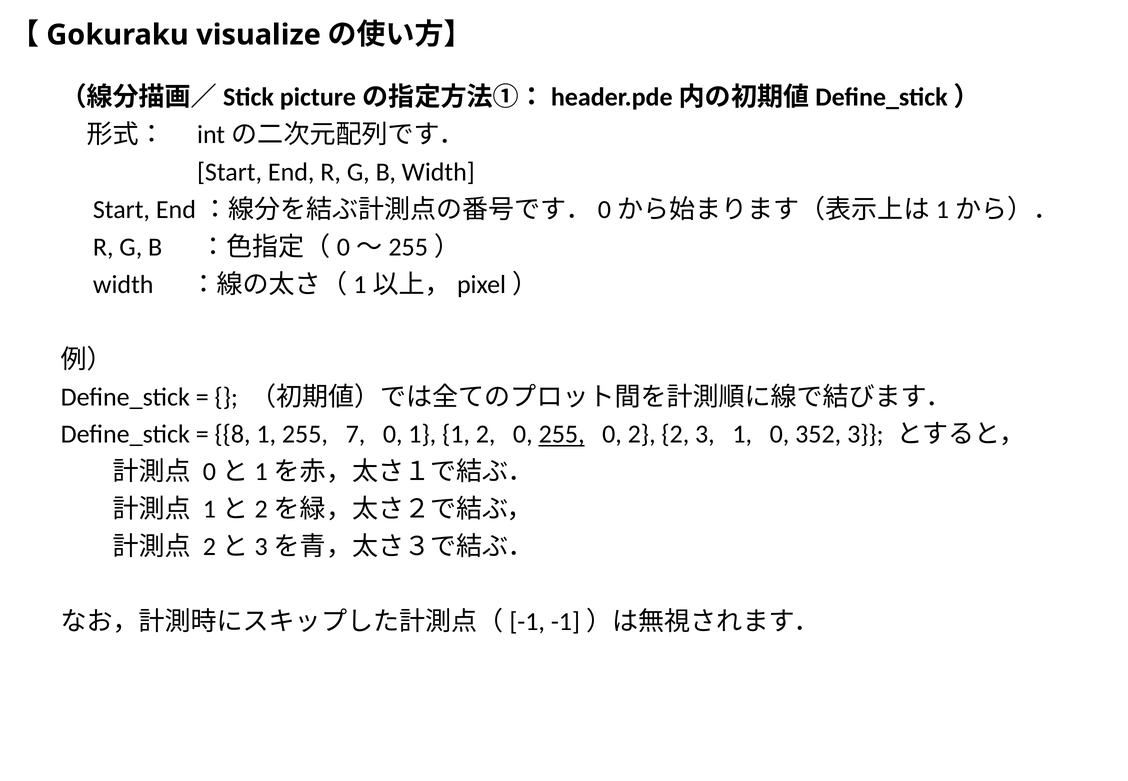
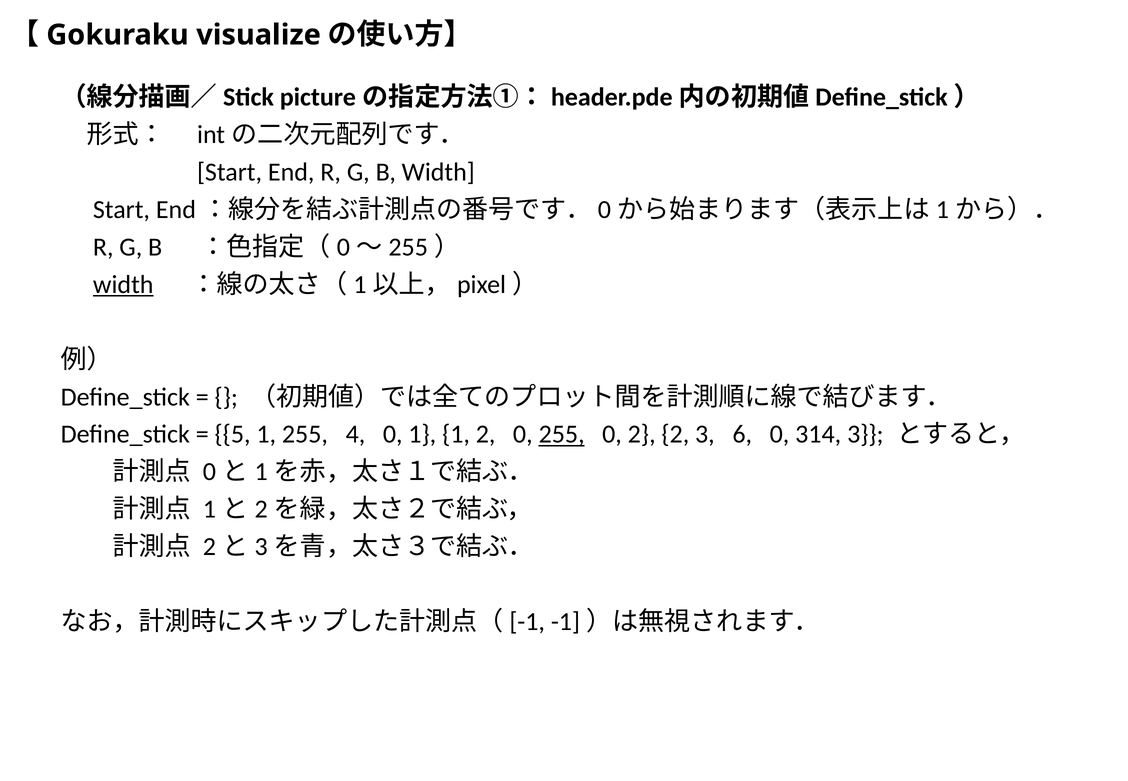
width at (123, 284) underline: none -> present
8: 8 -> 5
7: 7 -> 4
3 1: 1 -> 6
352: 352 -> 314
